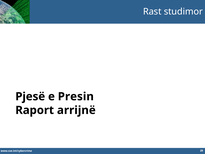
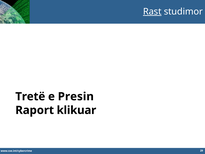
Rast underline: none -> present
Pjesë: Pjesë -> Tretë
arrijnë: arrijnë -> klikuar
